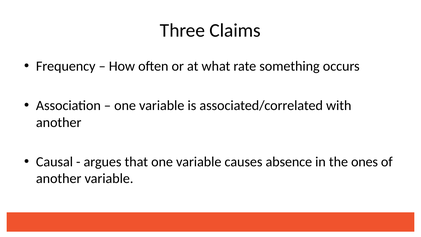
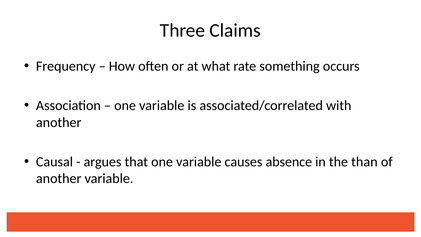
ones: ones -> than
